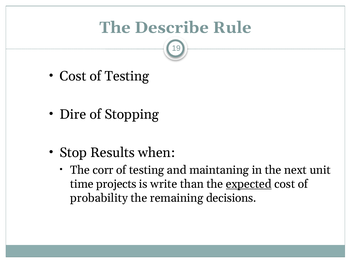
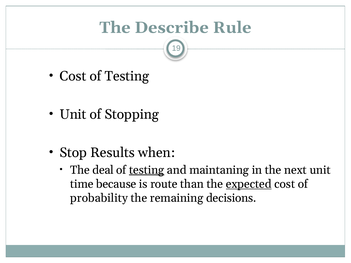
Dire at (73, 114): Dire -> Unit
corr: corr -> deal
testing at (147, 170) underline: none -> present
projects: projects -> because
write: write -> route
